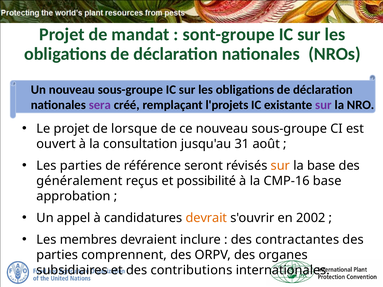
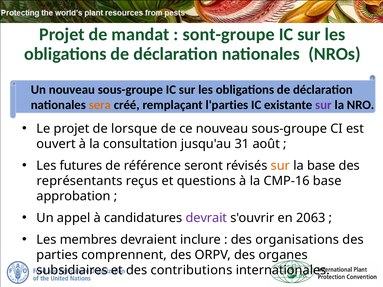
sera colour: purple -> orange
l'projets: l'projets -> l'parties
Les parties: parties -> futures
généralement: généralement -> représentants
possibilité: possibilité -> questions
devrait colour: orange -> purple
2002: 2002 -> 2063
contractantes: contractantes -> organisations
